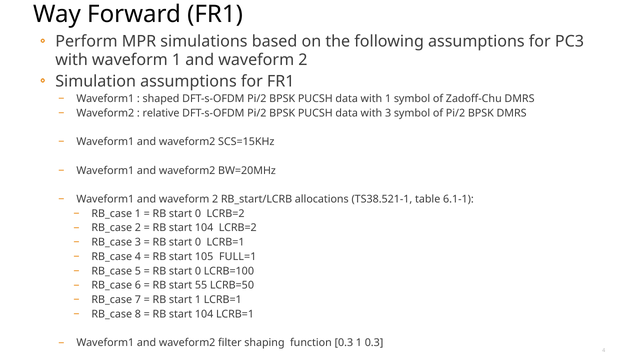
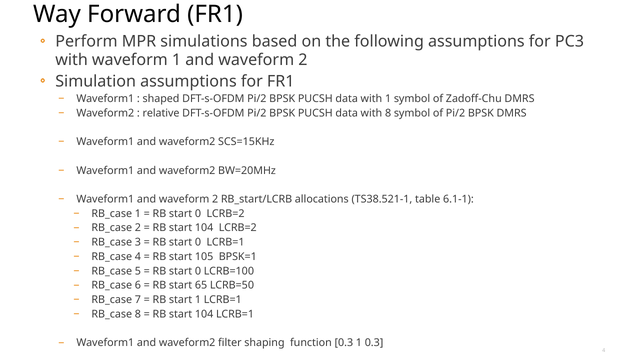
with 3: 3 -> 8
FULL=1: FULL=1 -> BPSK=1
55: 55 -> 65
